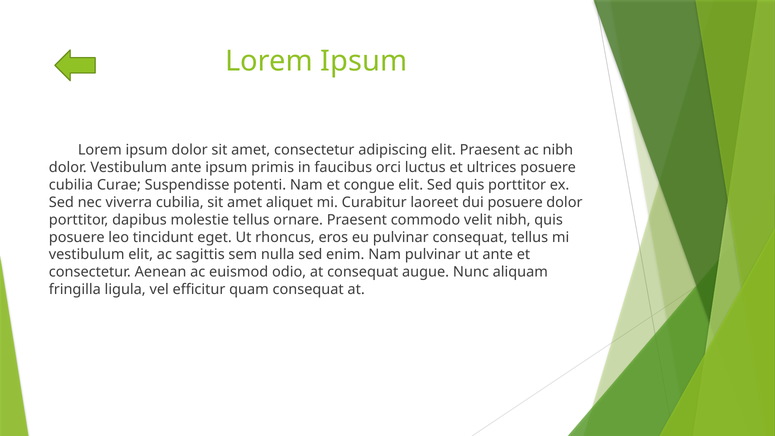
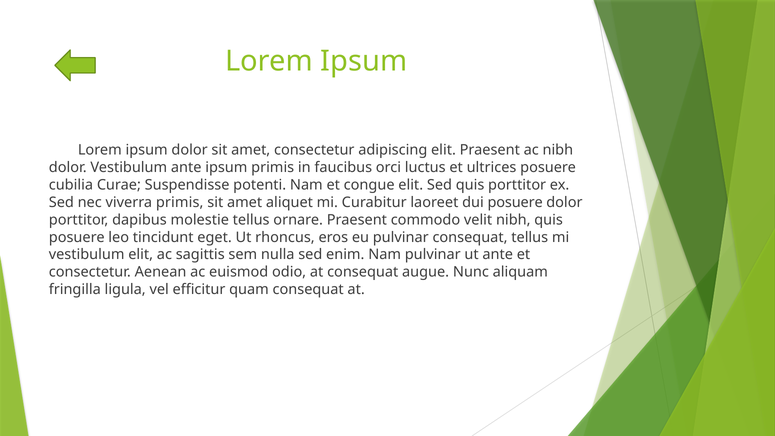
viverra cubilia: cubilia -> primis
